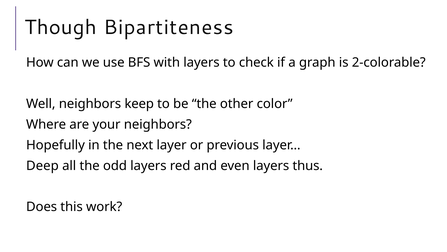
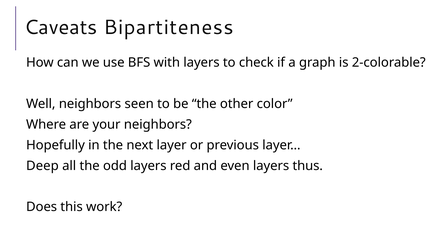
Though: Though -> Caveats
keep: keep -> seen
